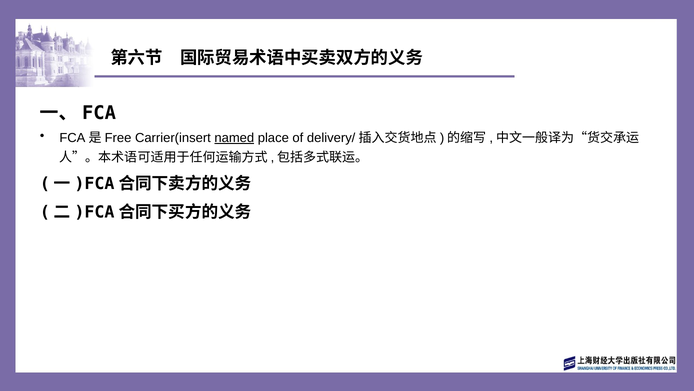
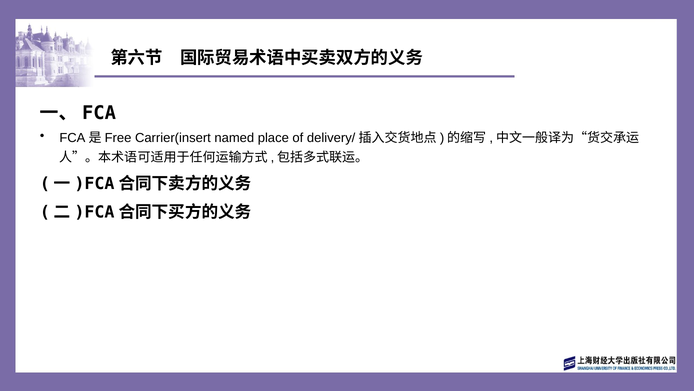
named underline: present -> none
